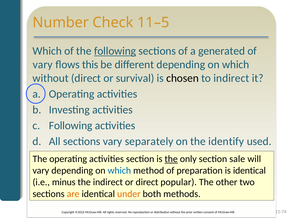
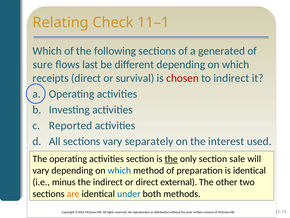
Number: Number -> Relating
11–5: 11–5 -> 11–1
following at (115, 51) underline: present -> none
vary at (43, 64): vary -> sure
this: this -> last
without at (51, 78): without -> receipts
chosen colour: black -> red
Following at (71, 125): Following -> Reported
identify: identify -> interest
popular: popular -> external
under colour: orange -> blue
